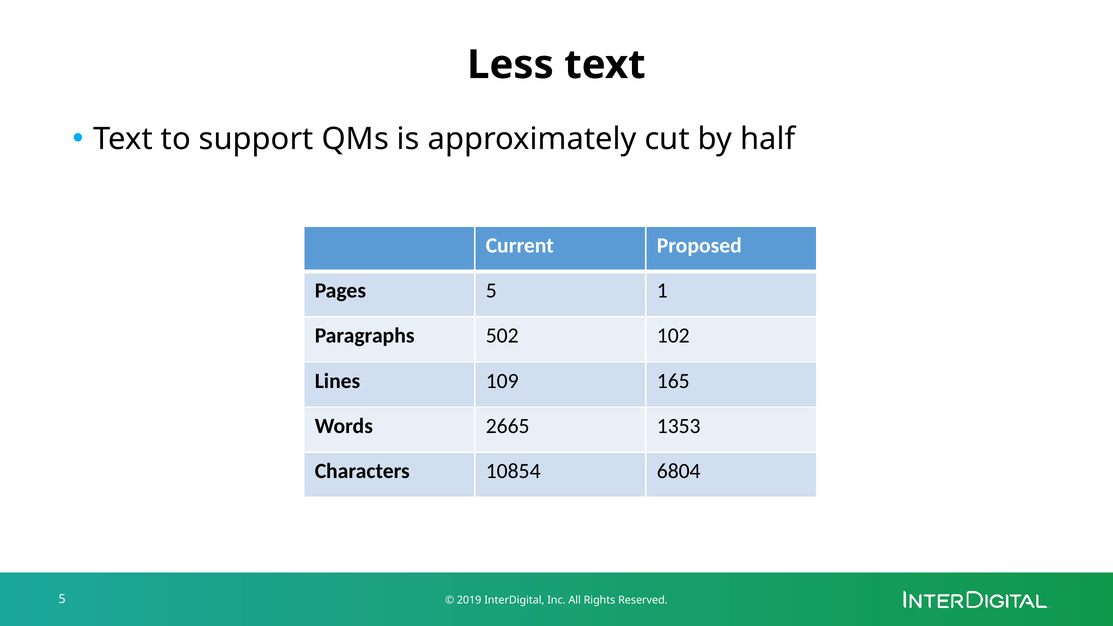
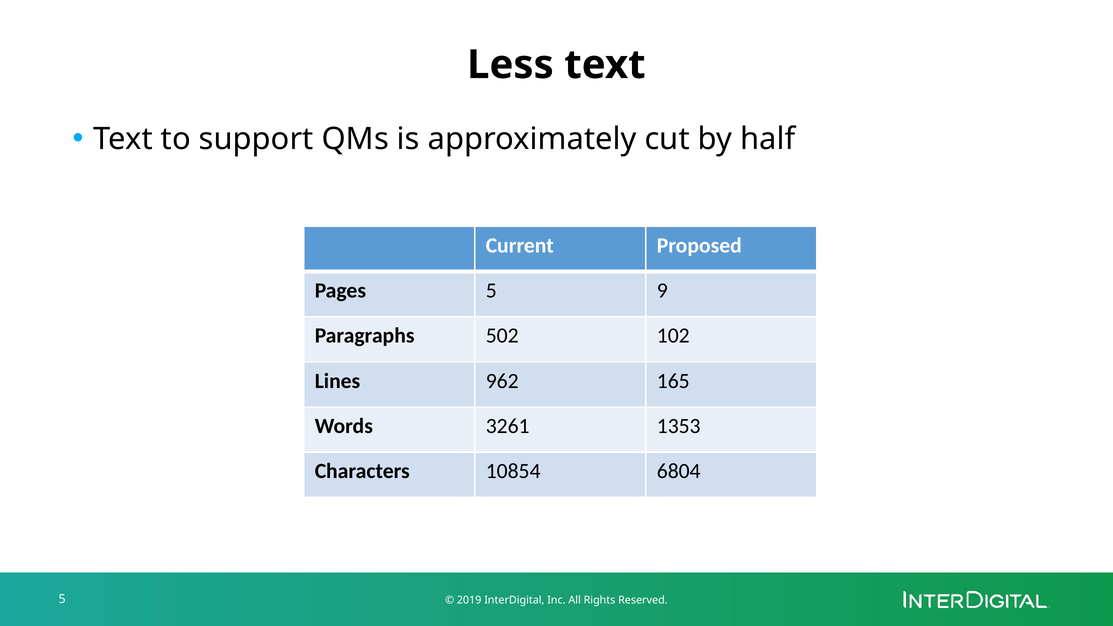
1: 1 -> 9
109: 109 -> 962
2665: 2665 -> 3261
